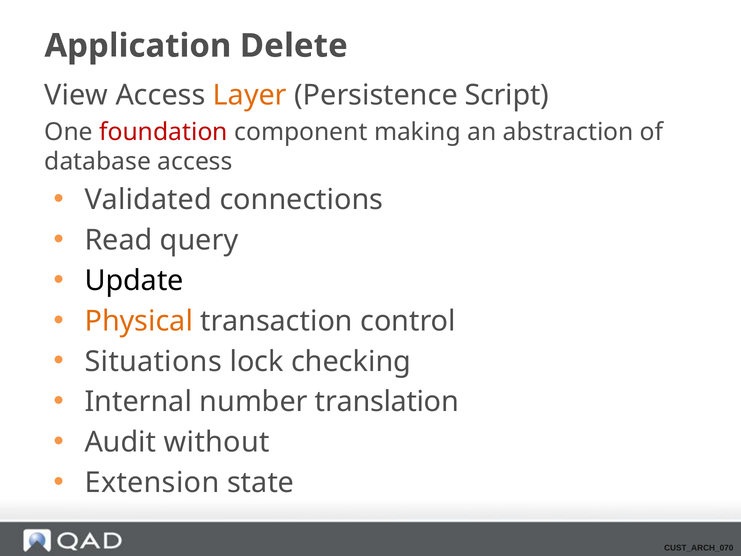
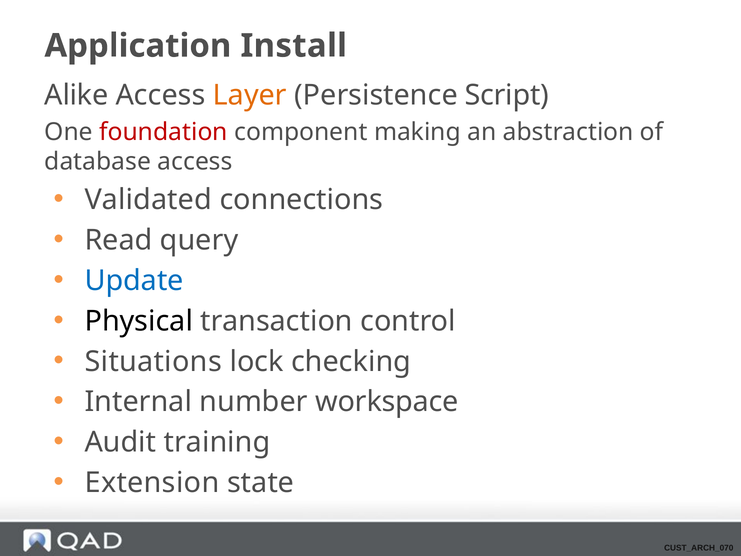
Delete: Delete -> Install
View: View -> Alike
Update colour: black -> blue
Physical colour: orange -> black
translation: translation -> workspace
without: without -> training
